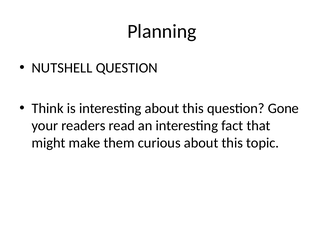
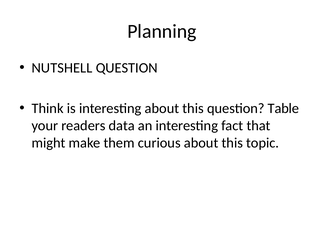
Gone: Gone -> Table
read: read -> data
